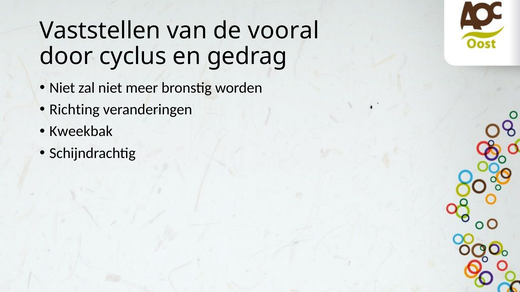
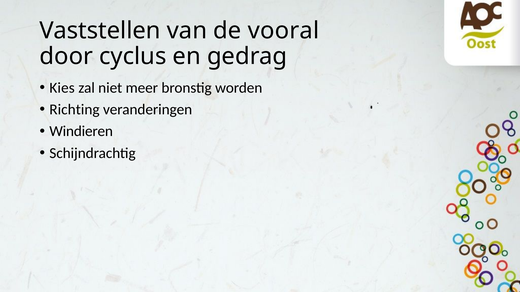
Niet at (62, 88): Niet -> Kies
Kweekbak: Kweekbak -> Windieren
